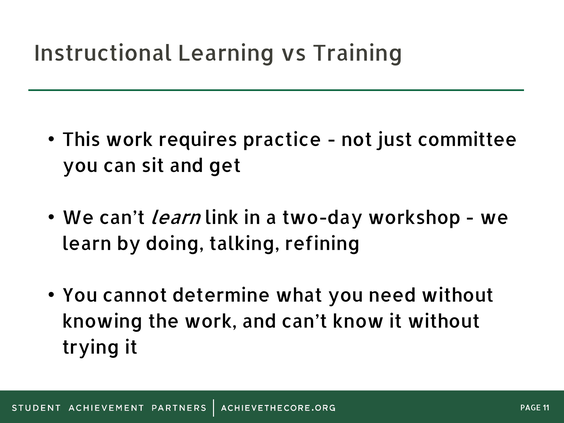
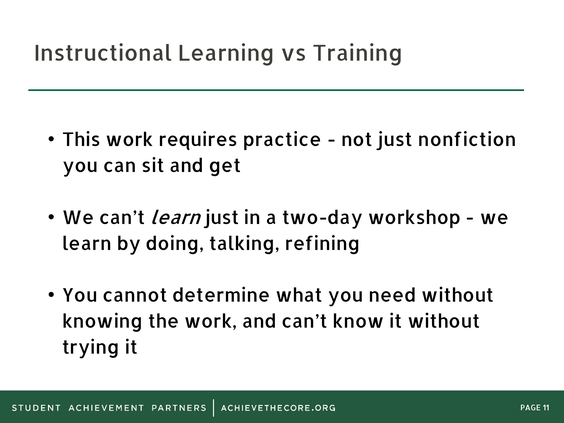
committee: committee -> nonfiction
learn link: link -> just
